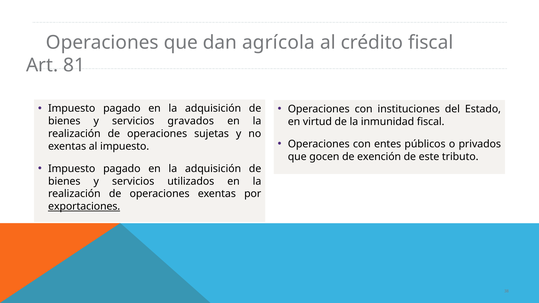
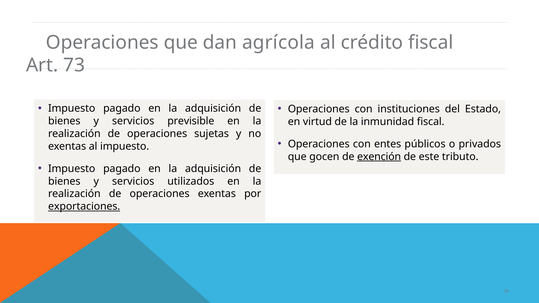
81: 81 -> 73
gravados: gravados -> previsible
exención underline: none -> present
